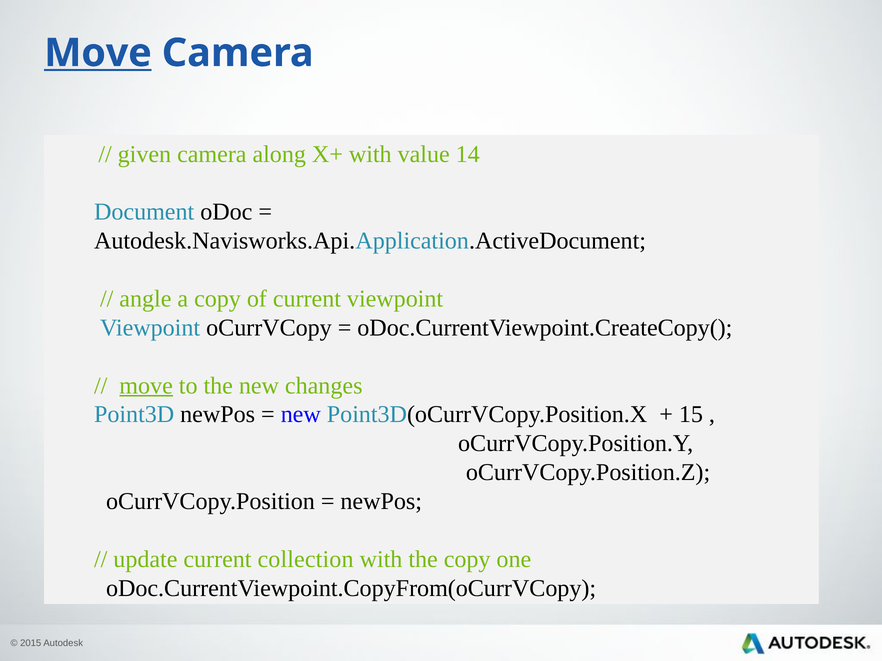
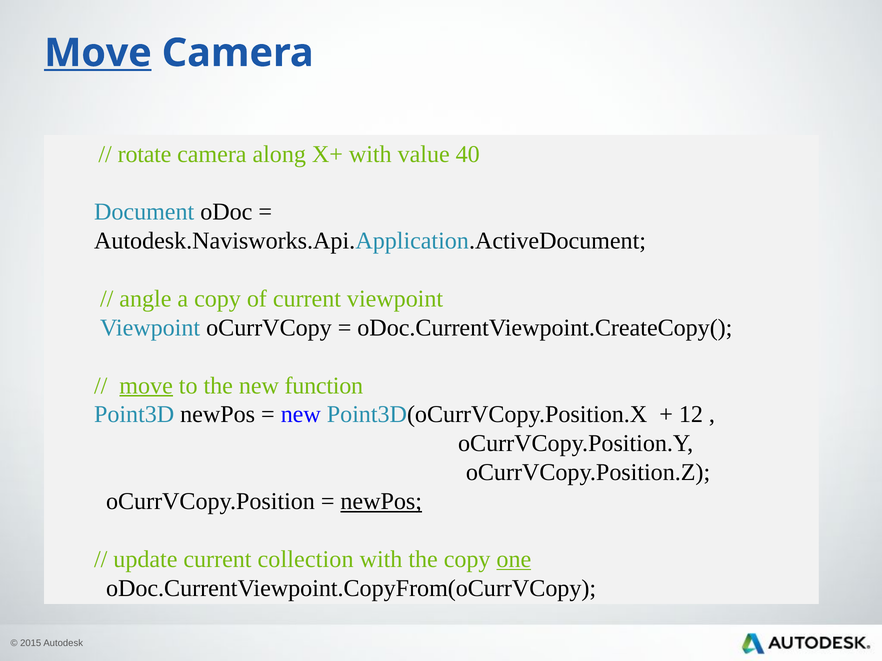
given: given -> rotate
14: 14 -> 40
changes: changes -> function
15: 15 -> 12
newPos at (381, 502) underline: none -> present
one underline: none -> present
